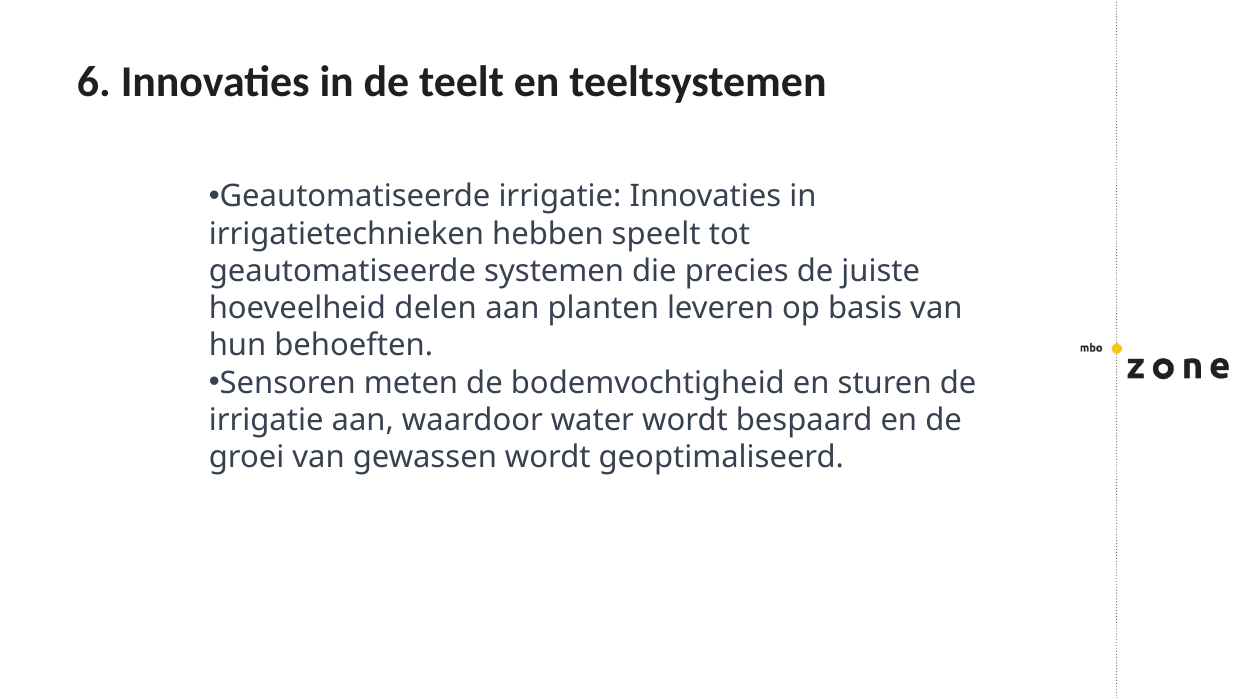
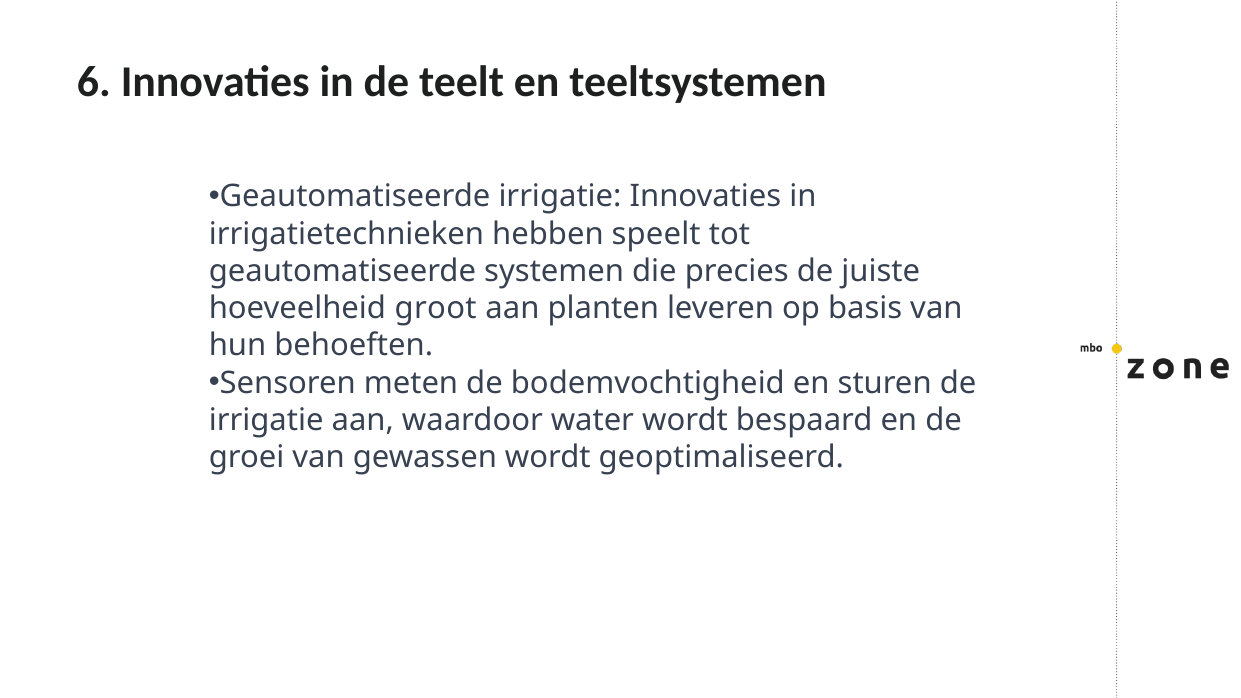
delen: delen -> groot
